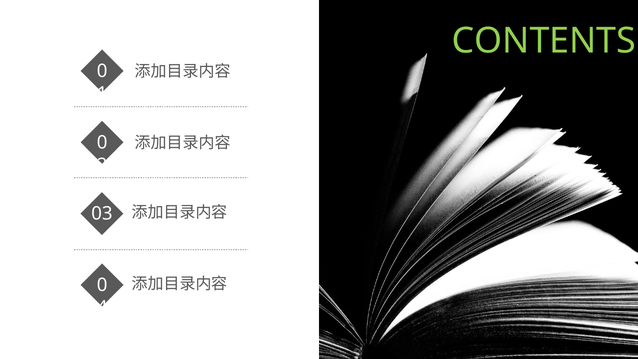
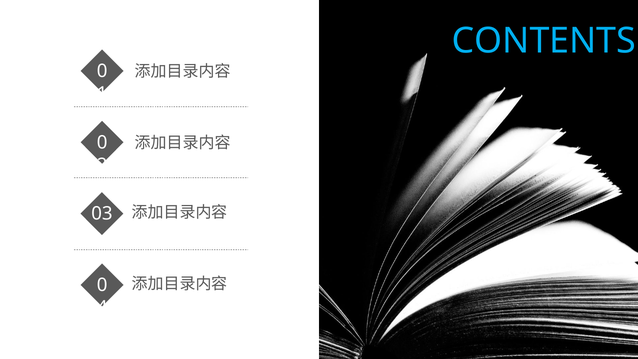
CONTENTS colour: light green -> light blue
